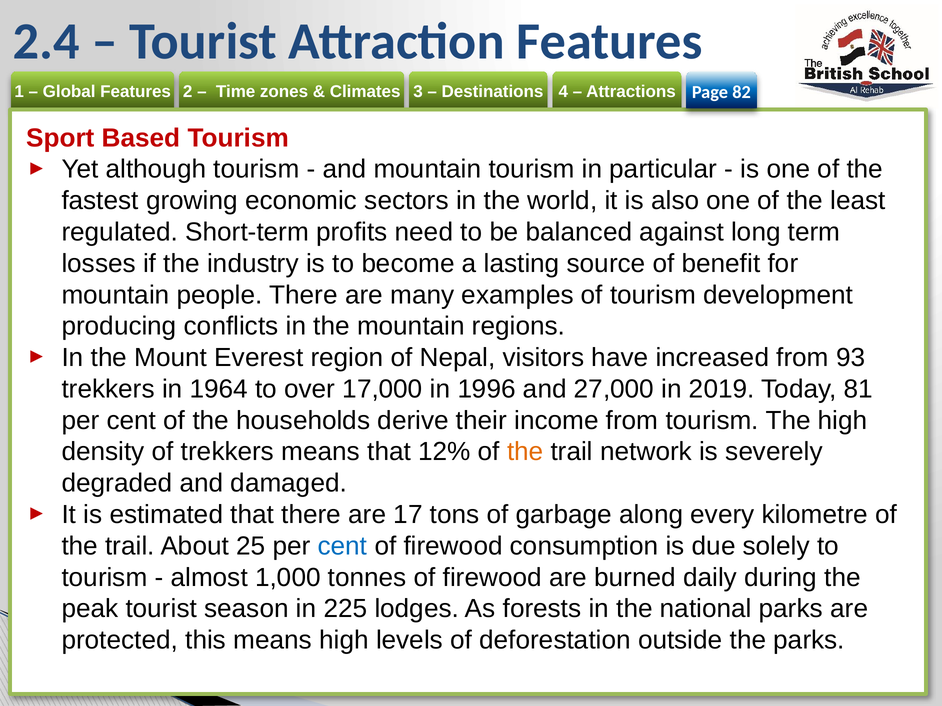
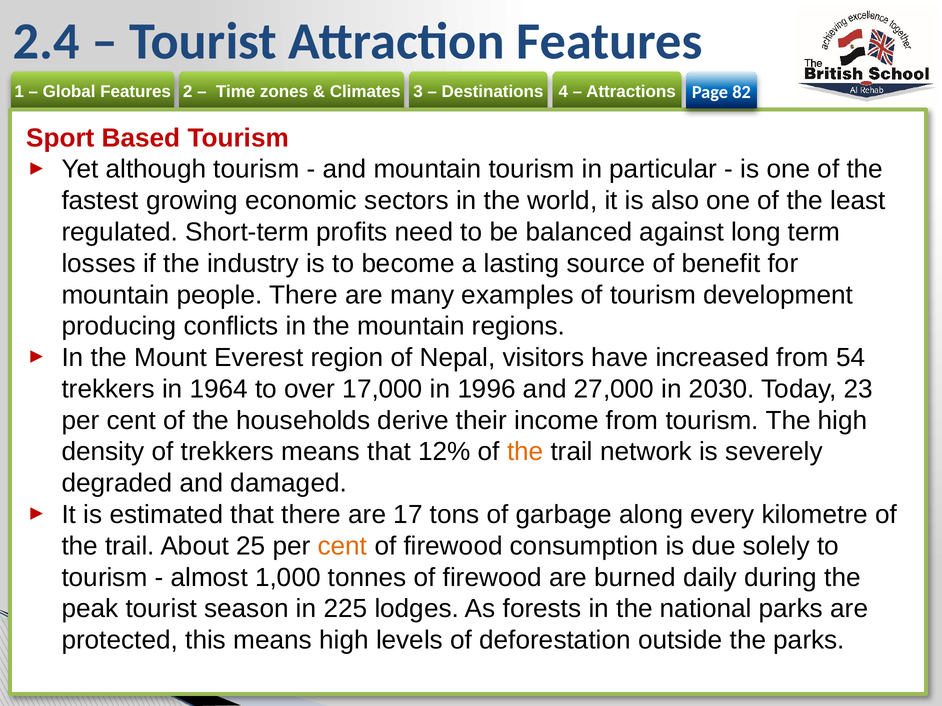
93: 93 -> 54
2019: 2019 -> 2030
81: 81 -> 23
cent at (342, 546) colour: blue -> orange
